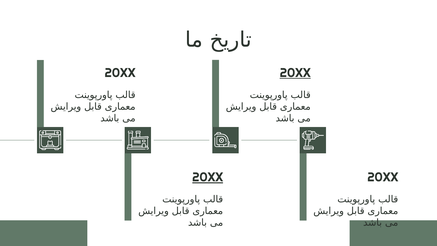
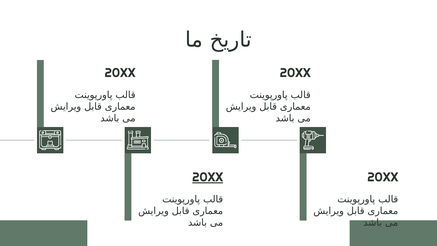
20XX at (295, 73) underline: present -> none
